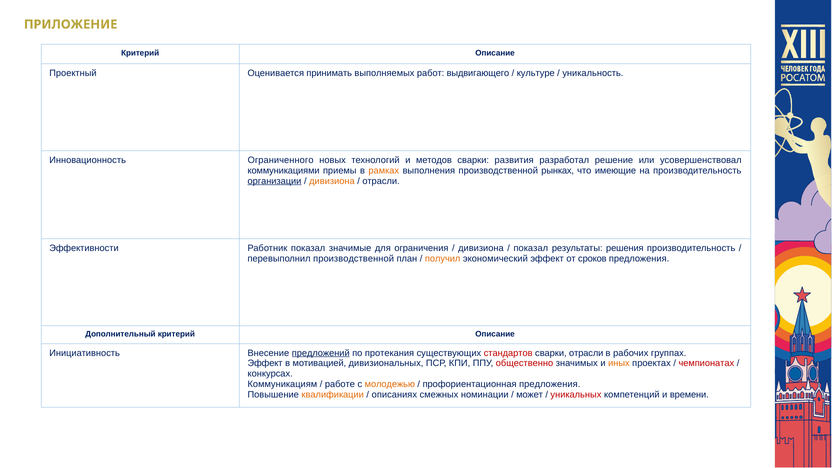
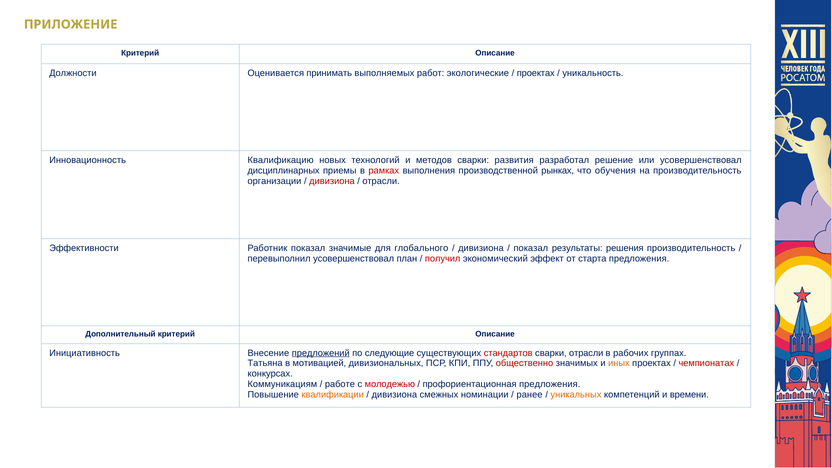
Проектный: Проектный -> Должности
выдвигающего: выдвигающего -> экологические
культуре at (536, 73): культуре -> проектах
Ограниченного: Ограниченного -> Квалификацию
коммуникациями: коммуникациями -> дисциплинарных
рамках colour: orange -> red
имеющие: имеющие -> обучения
организации underline: present -> none
дивизиона at (332, 181) colour: orange -> red
ограничения: ограничения -> глобального
перевыполнил производственной: производственной -> усовершенствовал
получил colour: orange -> red
сроков: сроков -> старта
протекания: протекания -> следующие
Эффект at (265, 363): Эффект -> Татьяна
молодежью colour: orange -> red
описаниях at (394, 395): описаниях -> дивизиона
может: может -> ранее
уникальных colour: red -> orange
